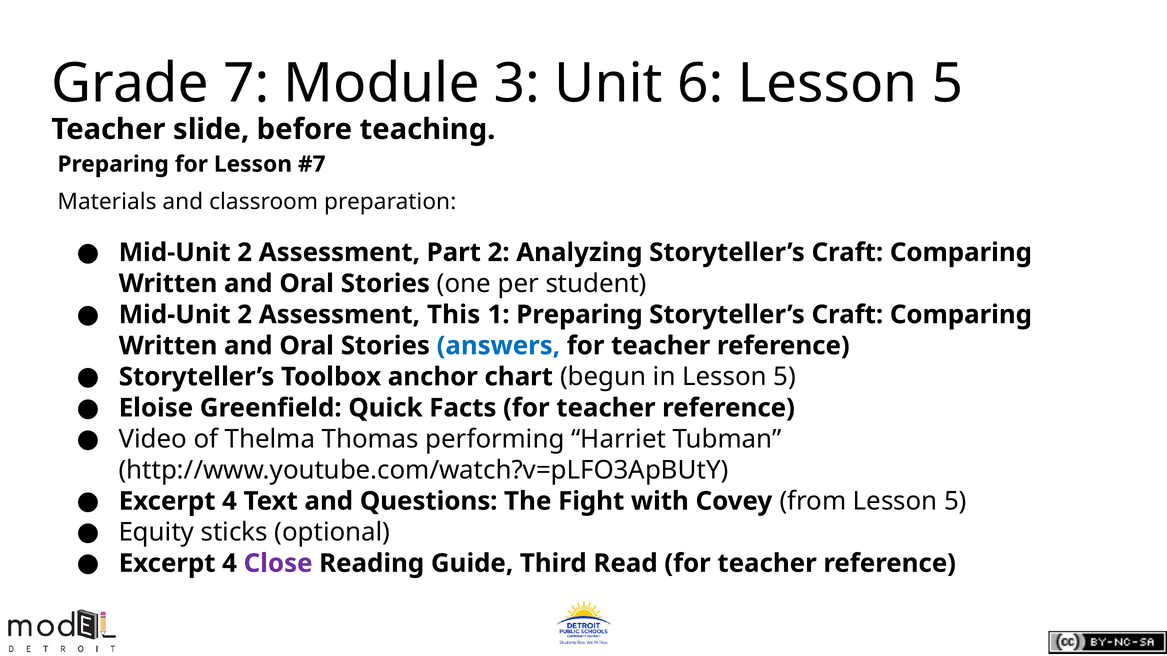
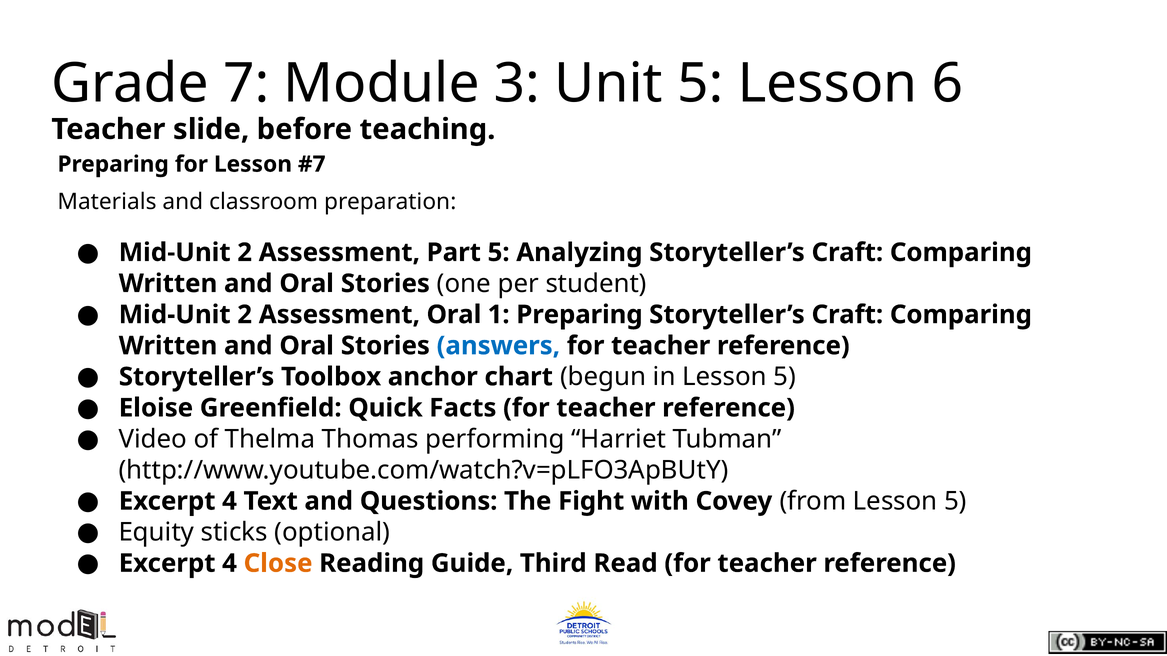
Unit 6: 6 -> 5
5 at (947, 84): 5 -> 6
Part 2: 2 -> 5
Assessment This: This -> Oral
Close colour: purple -> orange
